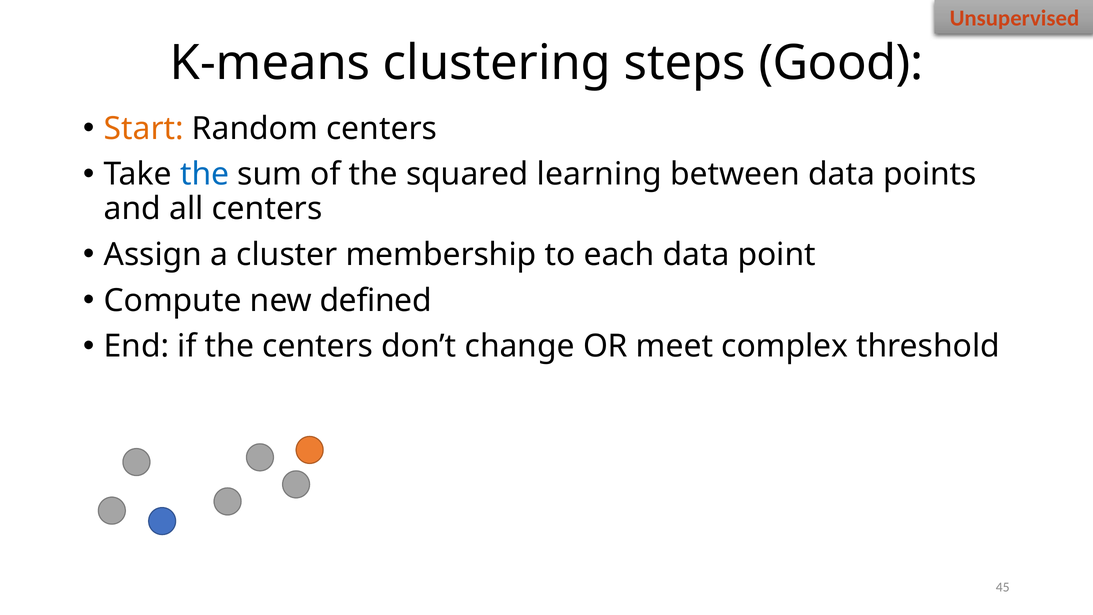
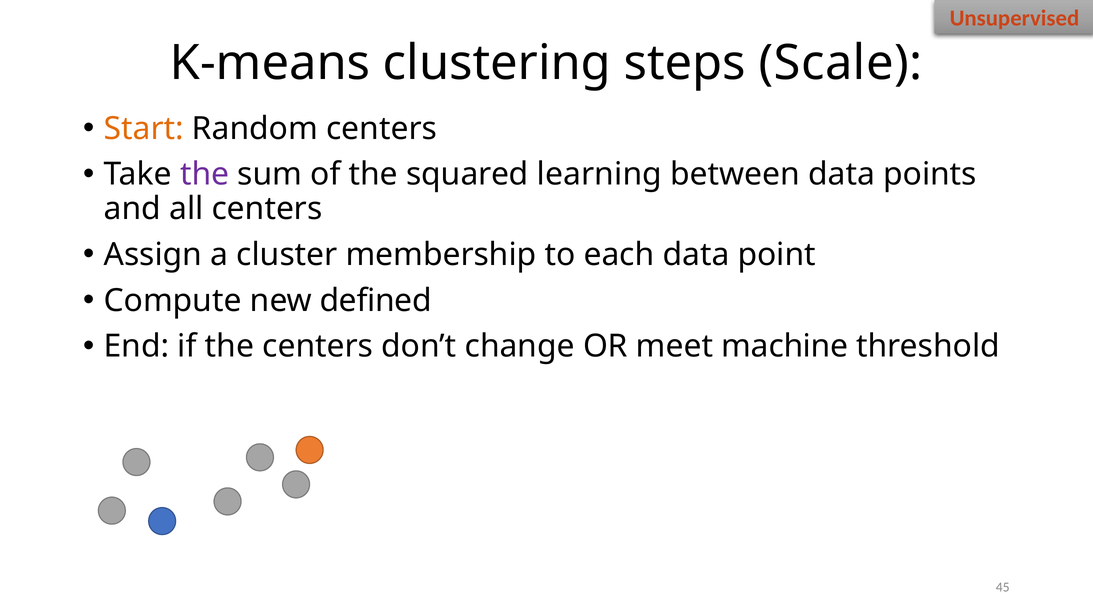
Good: Good -> Scale
the at (205, 174) colour: blue -> purple
complex: complex -> machine
